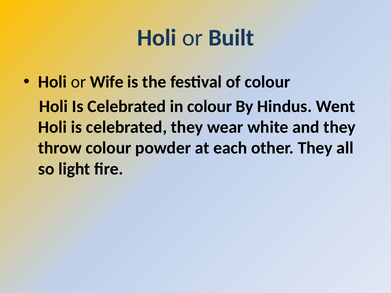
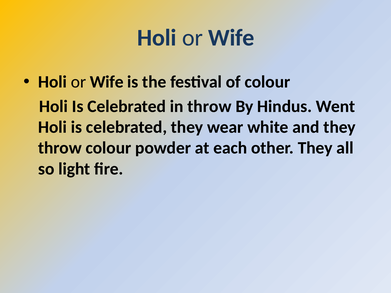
Built at (231, 38): Built -> Wife
in colour: colour -> throw
